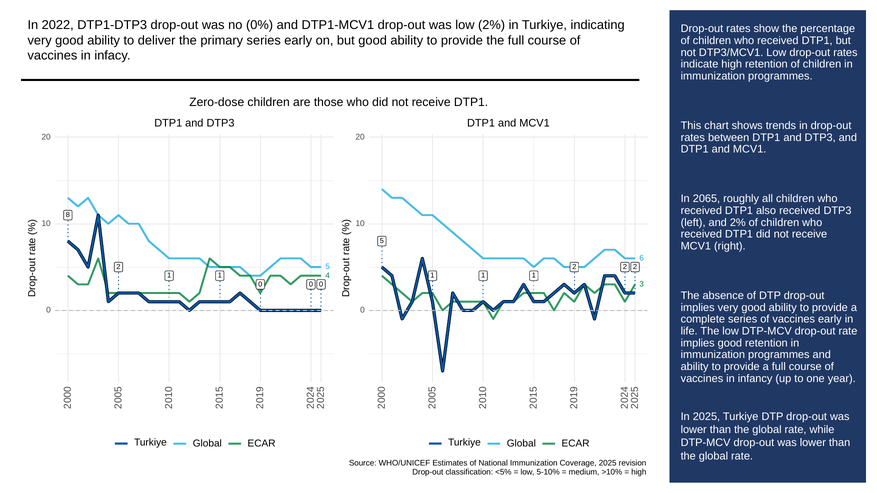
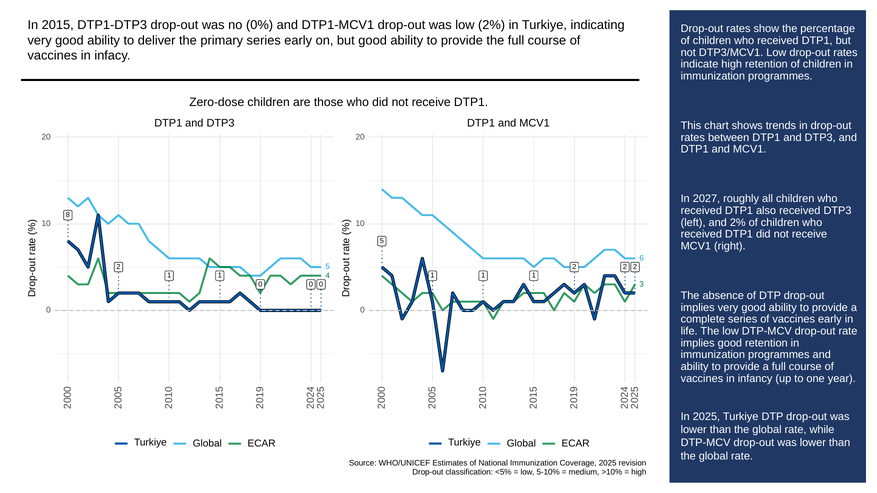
2022: 2022 -> 2015
2065: 2065 -> 2027
